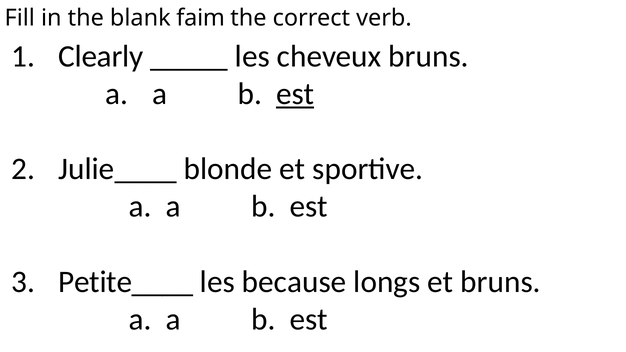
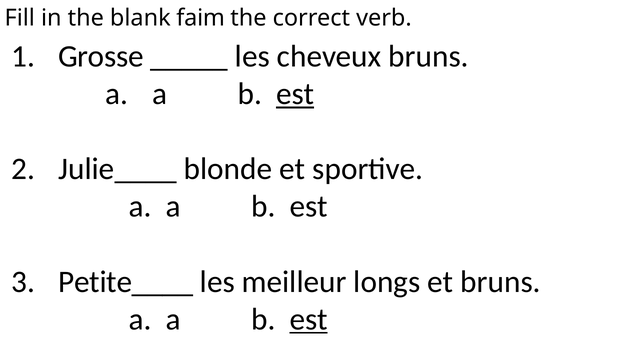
Clearly: Clearly -> Grosse
because: because -> meilleur
est at (309, 319) underline: none -> present
